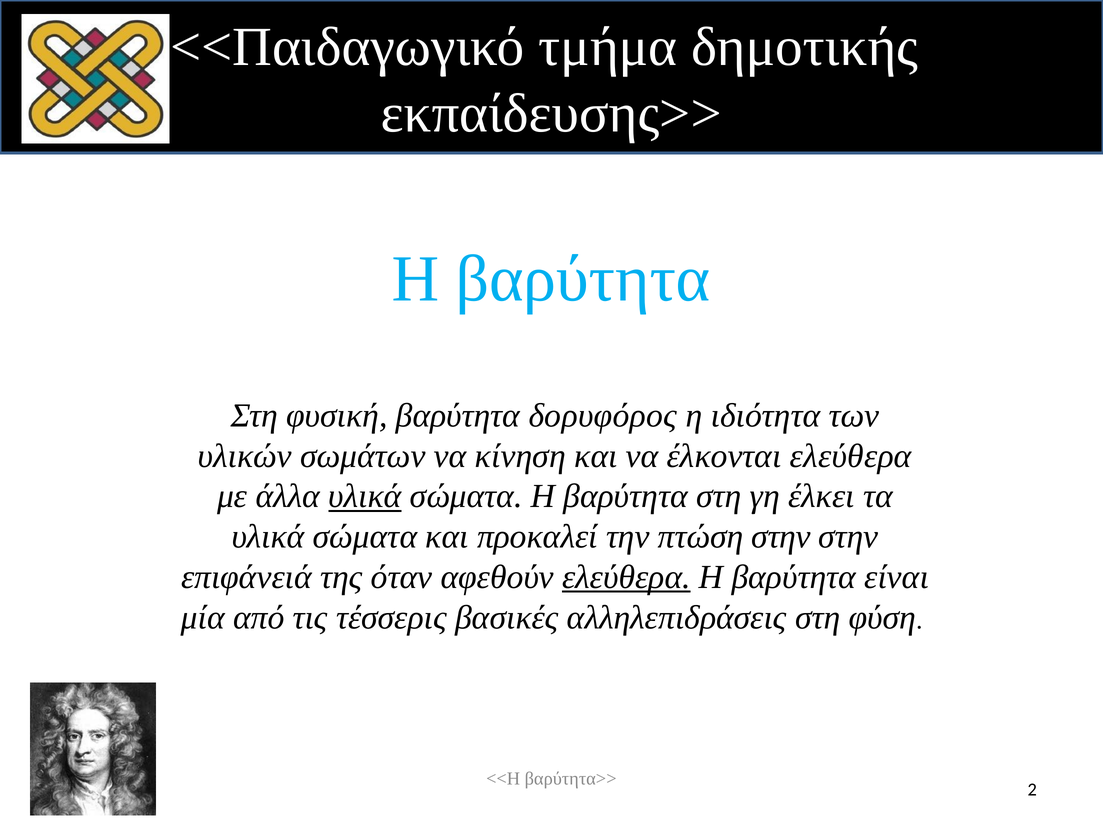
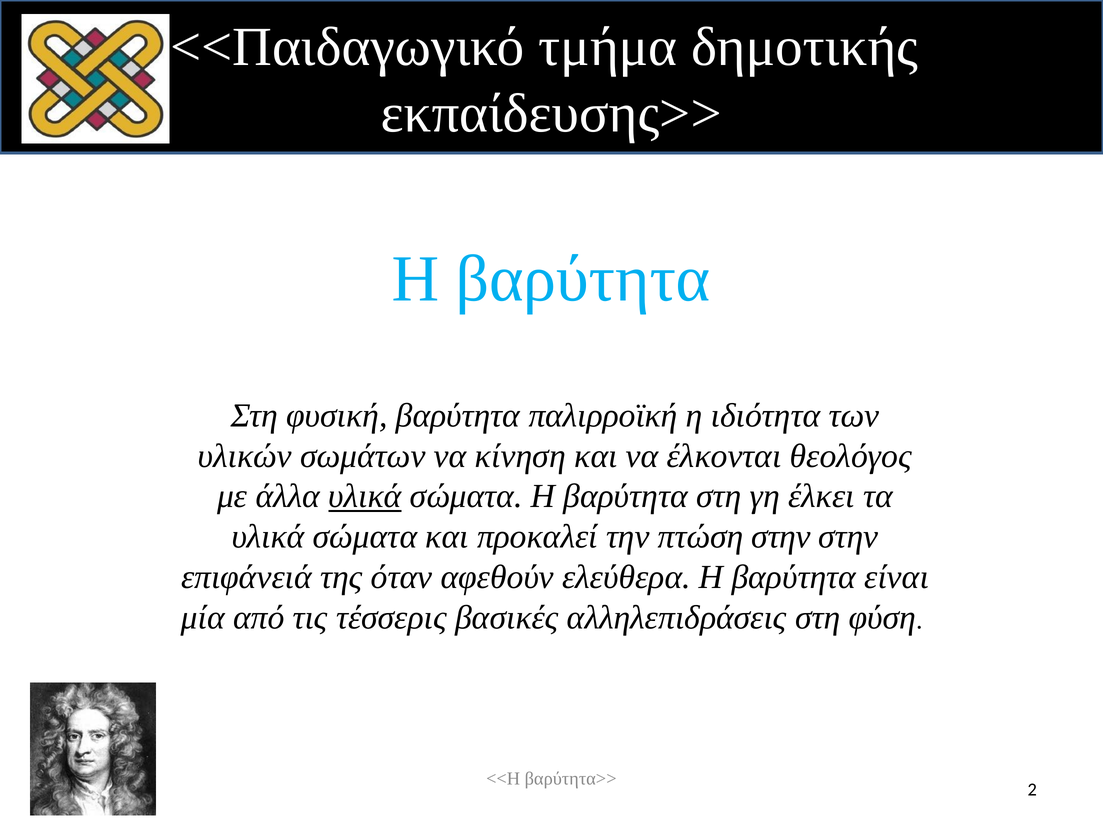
δορυφόρος: δορυφόρος -> παλιρροϊκή
έλκονται ελεύθερα: ελεύθερα -> θεολόγος
ελεύθερα at (626, 577) underline: present -> none
